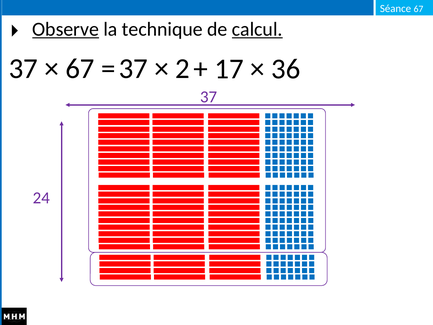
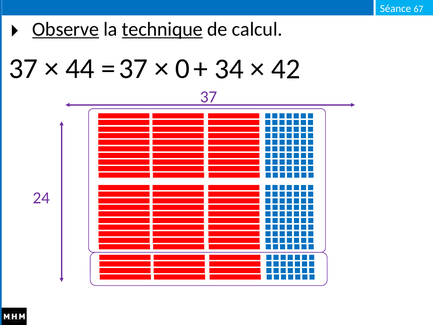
technique underline: none -> present
calcul underline: present -> none
67 at (80, 69): 67 -> 44
2: 2 -> 0
17: 17 -> 34
36: 36 -> 42
